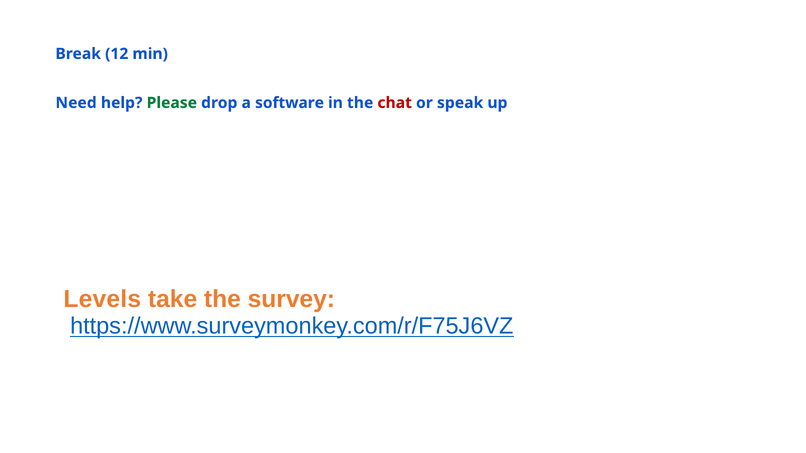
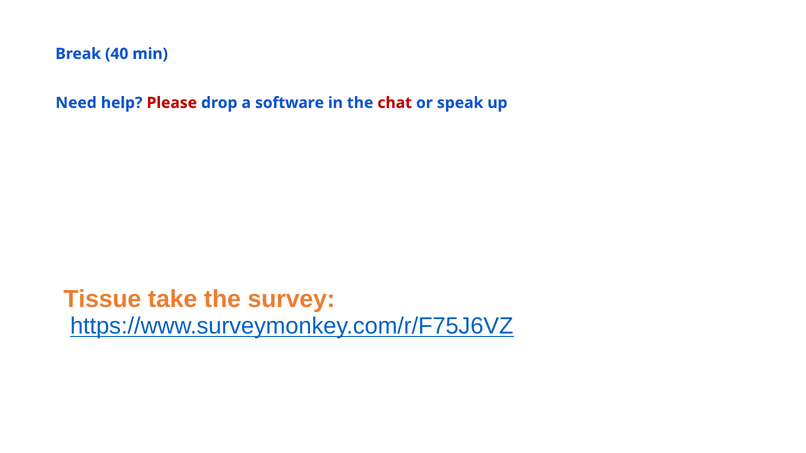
12: 12 -> 40
Please colour: green -> red
Levels: Levels -> Tissue
